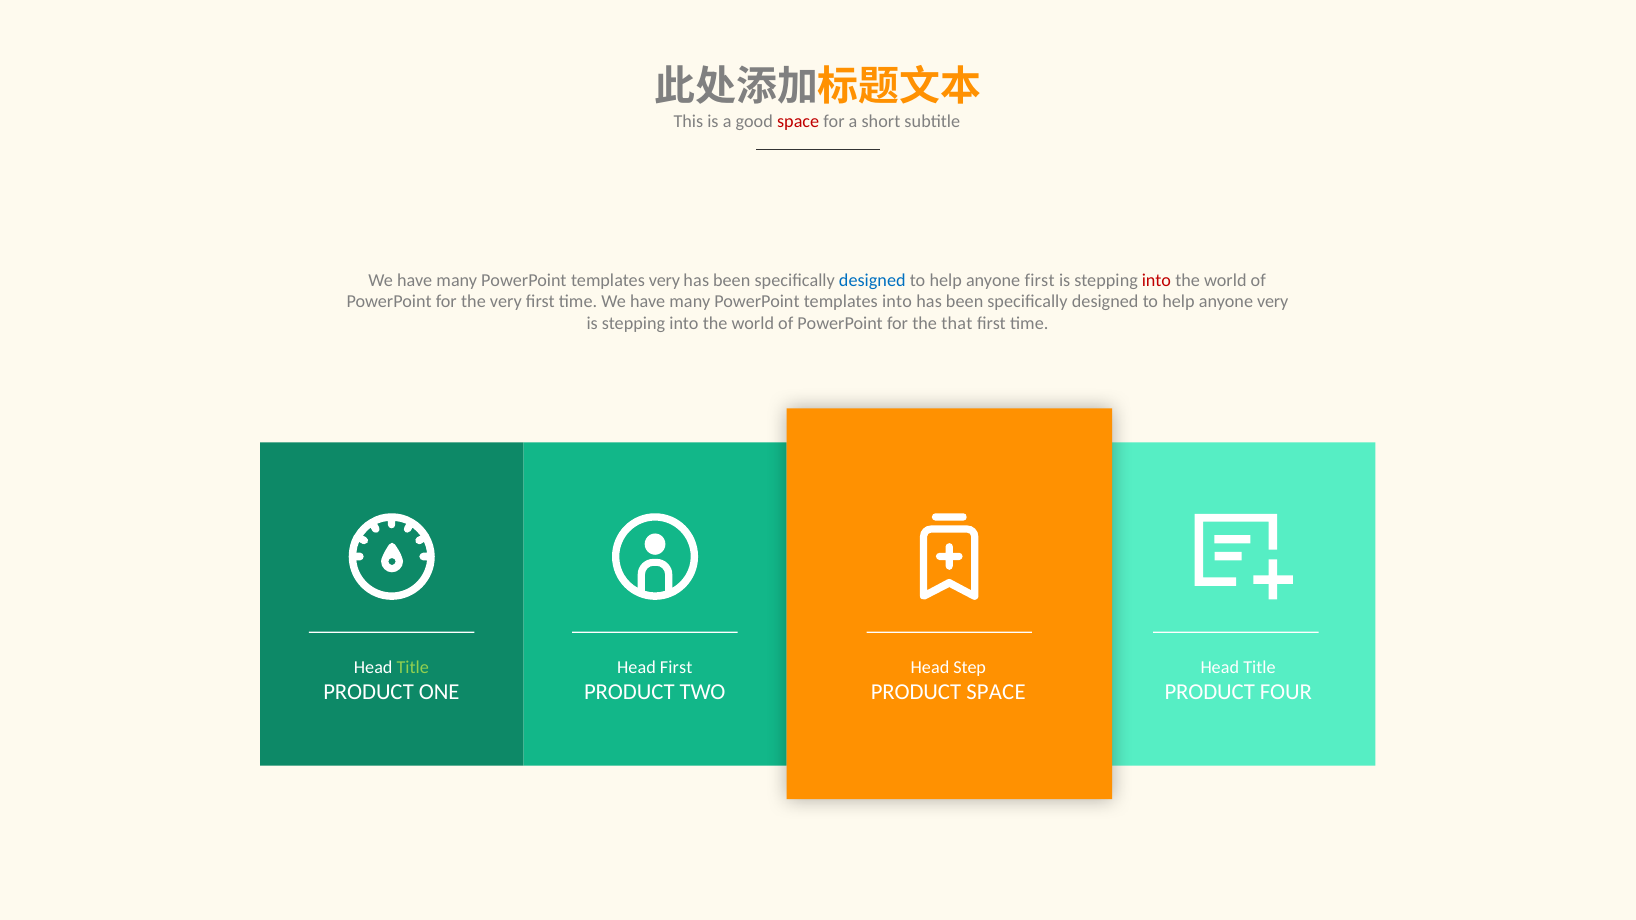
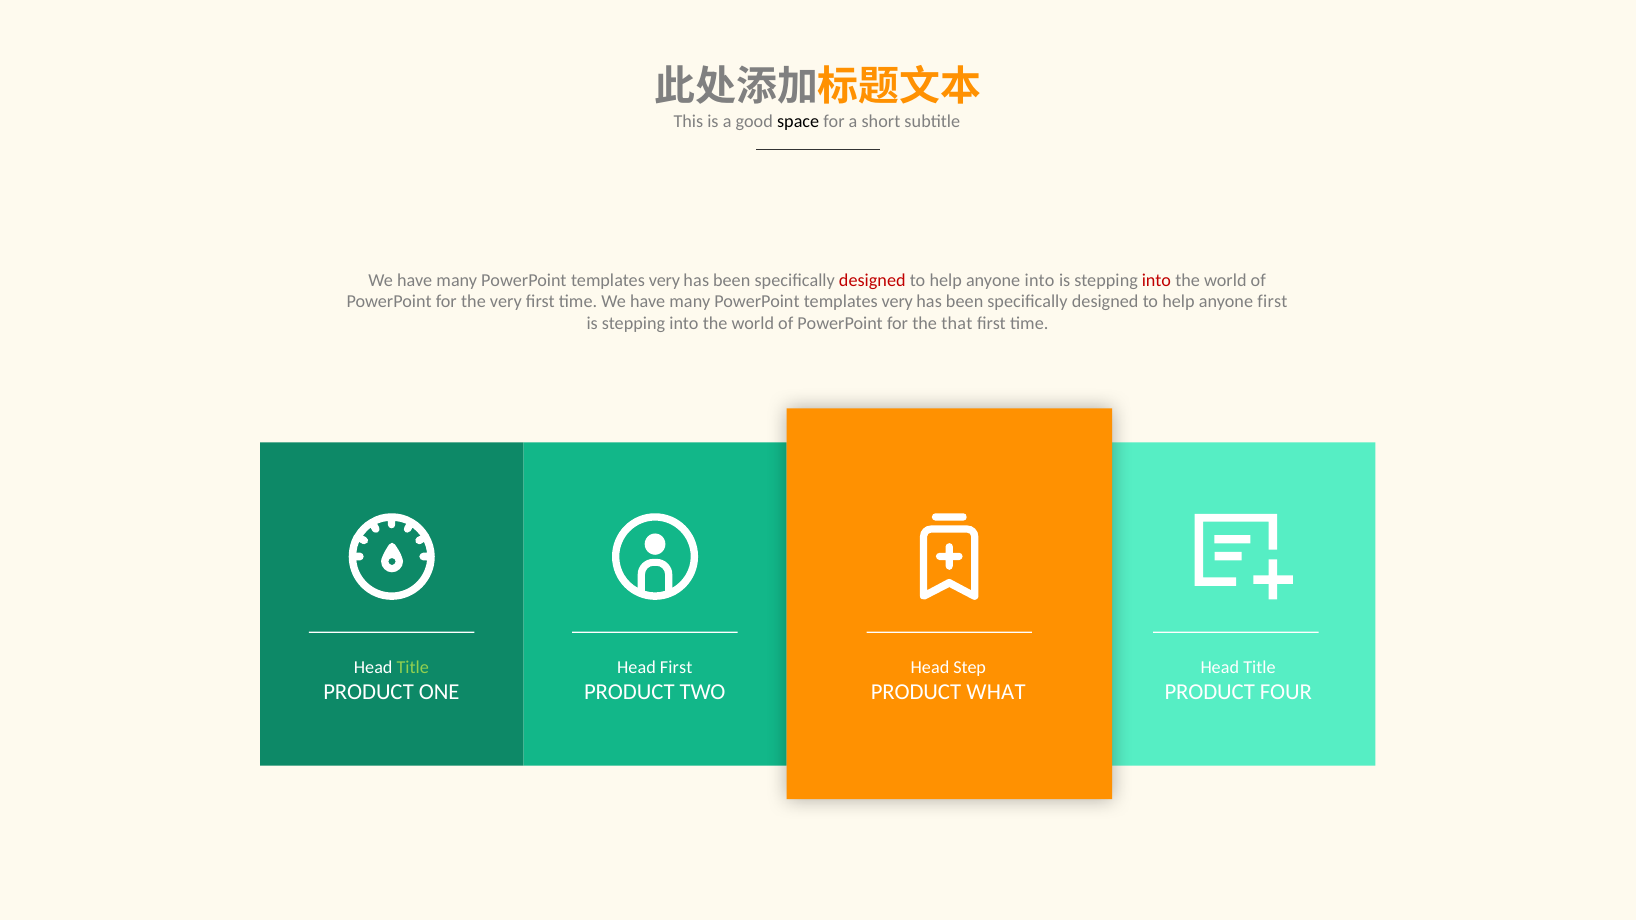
space at (798, 122) colour: red -> black
designed at (872, 280) colour: blue -> red
anyone first: first -> into
into at (897, 302): into -> very
anyone very: very -> first
PRODUCT SPACE: SPACE -> WHAT
